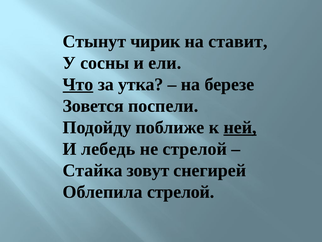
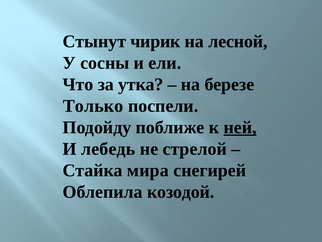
ставит: ставит -> лесной
Что underline: present -> none
Зовется: Зовется -> Только
зовут: зовут -> мира
Облепила стрелой: стрелой -> козодой
